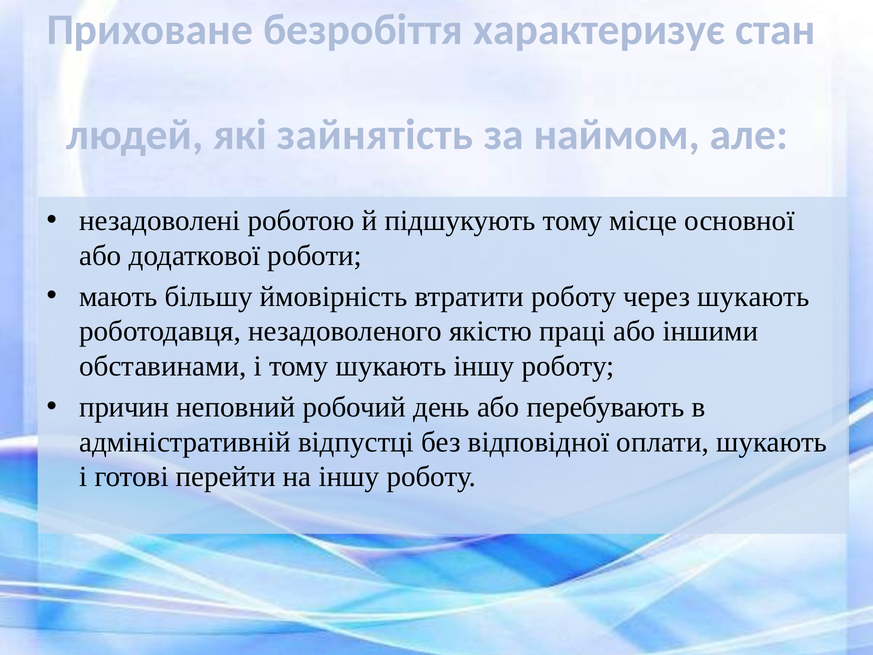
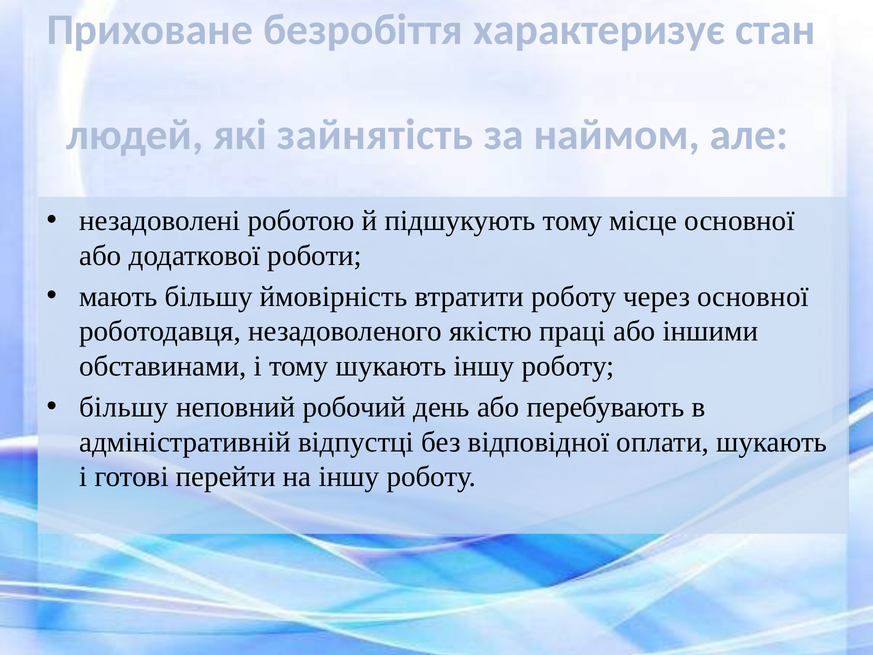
через шукають: шукають -> основної
причин at (124, 407): причин -> більшу
